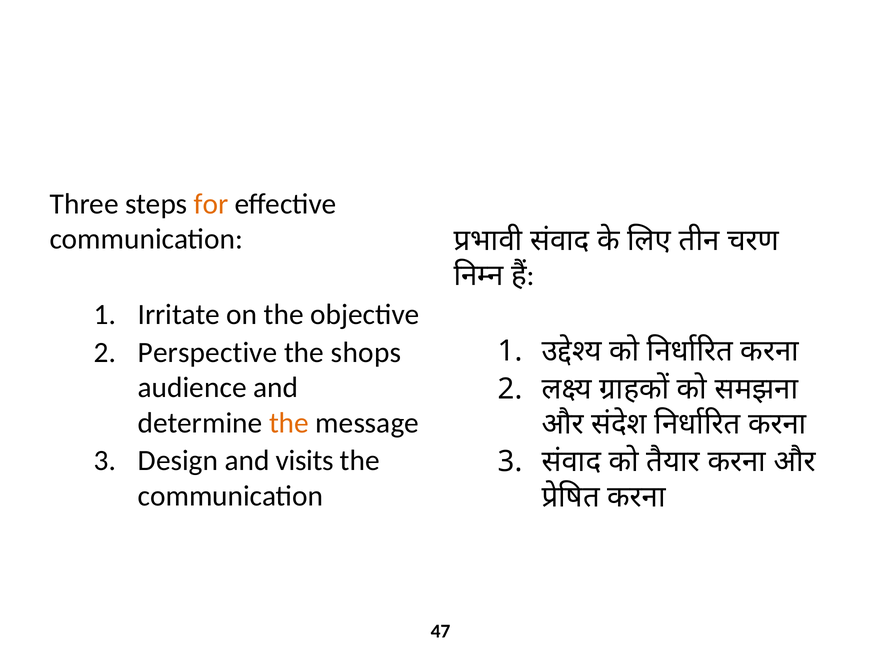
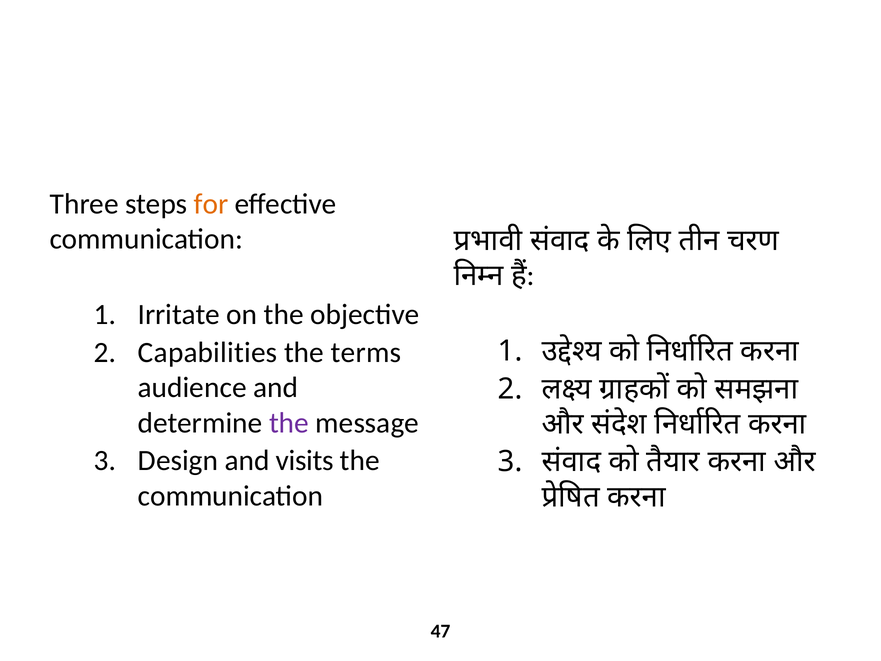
Perspective: Perspective -> Capabilities
shops: shops -> terms
the at (289, 423) colour: orange -> purple
